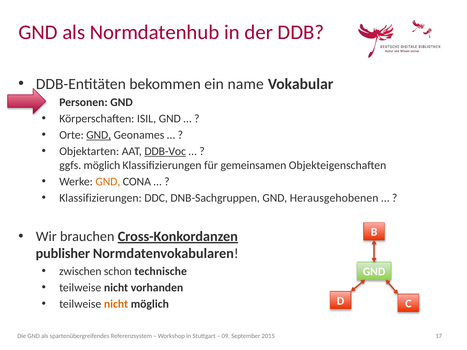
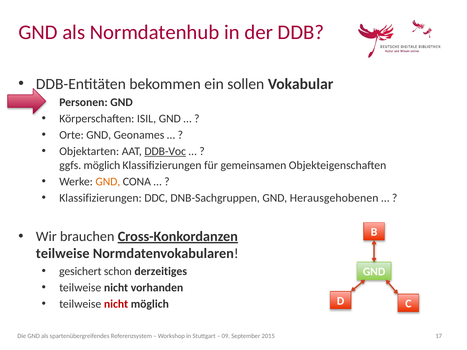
name: name -> sollen
GND at (99, 135) underline: present -> none
publisher at (63, 254): publisher -> teilweise
zwischen: zwischen -> gesichert
technische: technische -> derzeitiges
nicht at (116, 304) colour: orange -> red
